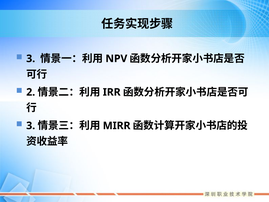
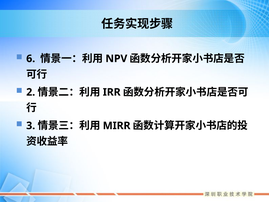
3 at (31, 59): 3 -> 6
